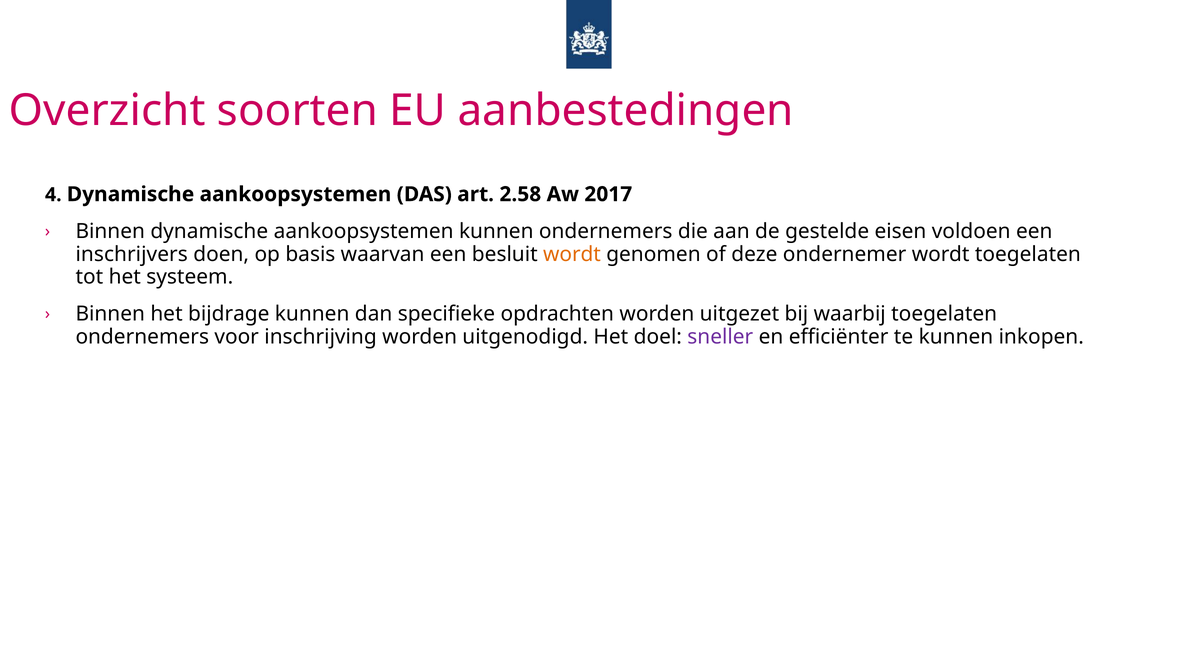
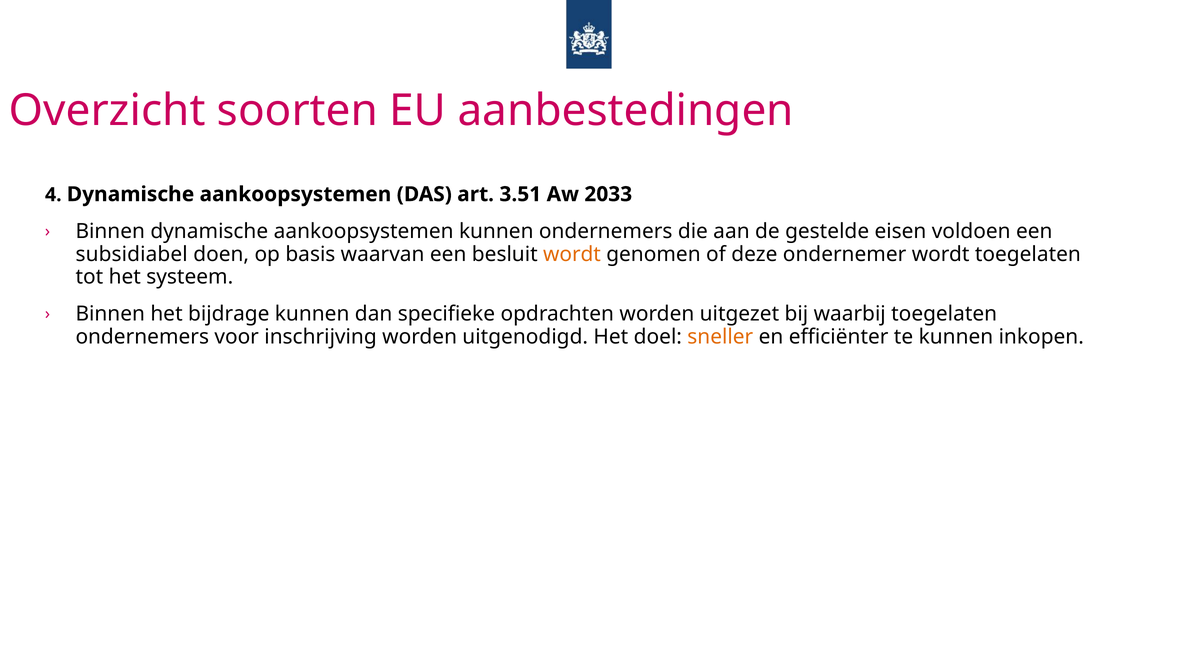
2.58: 2.58 -> 3.51
2017: 2017 -> 2033
inschrijvers: inschrijvers -> subsidiabel
sneller colour: purple -> orange
